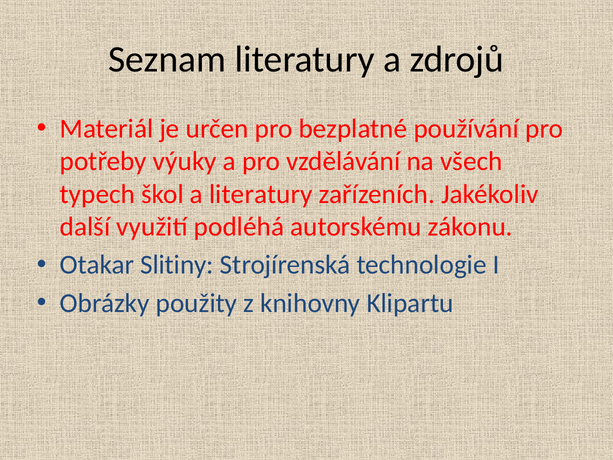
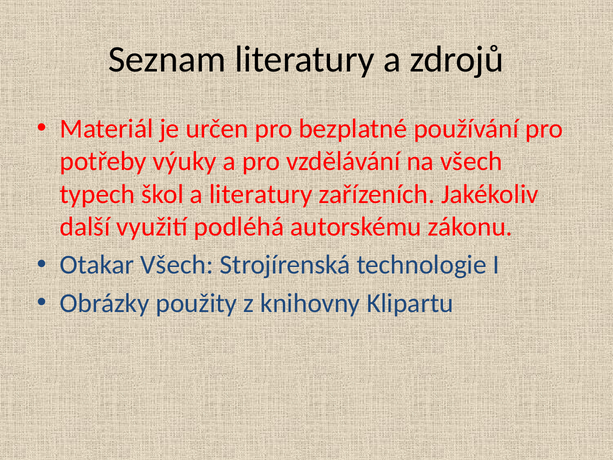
Otakar Slitiny: Slitiny -> Všech
